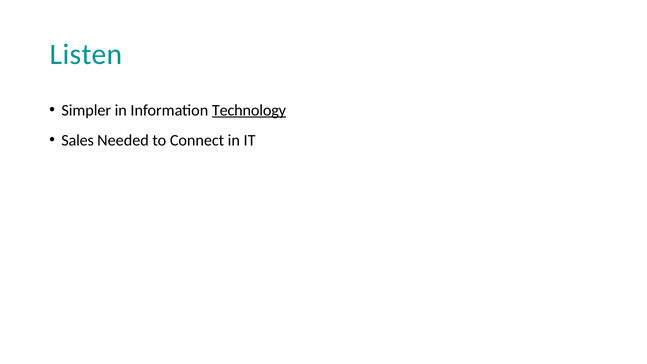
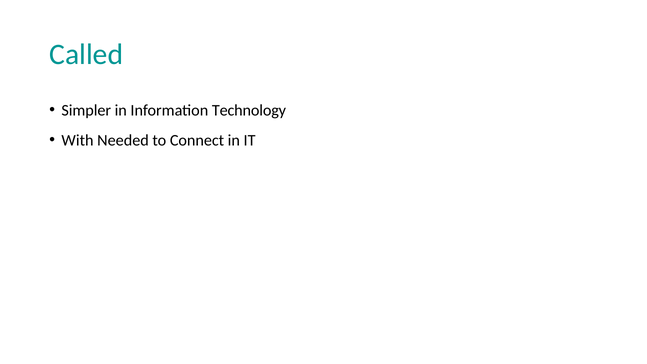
Listen: Listen -> Called
Technology underline: present -> none
Sales: Sales -> With
